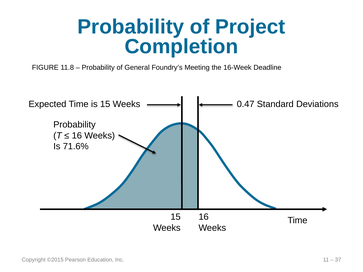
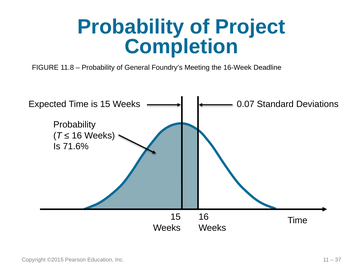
0.47: 0.47 -> 0.07
